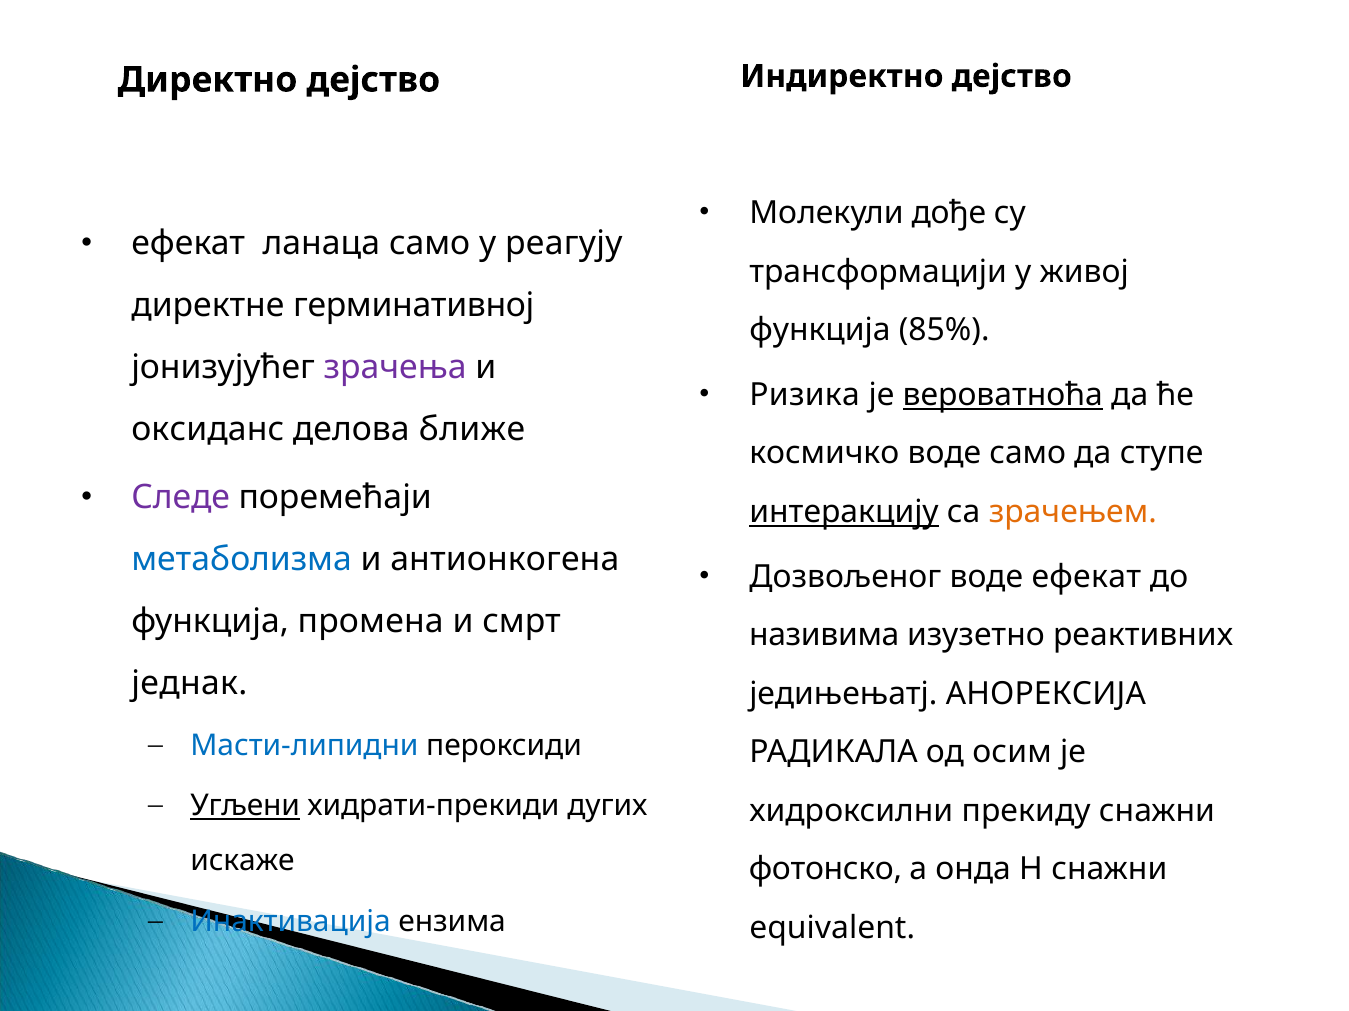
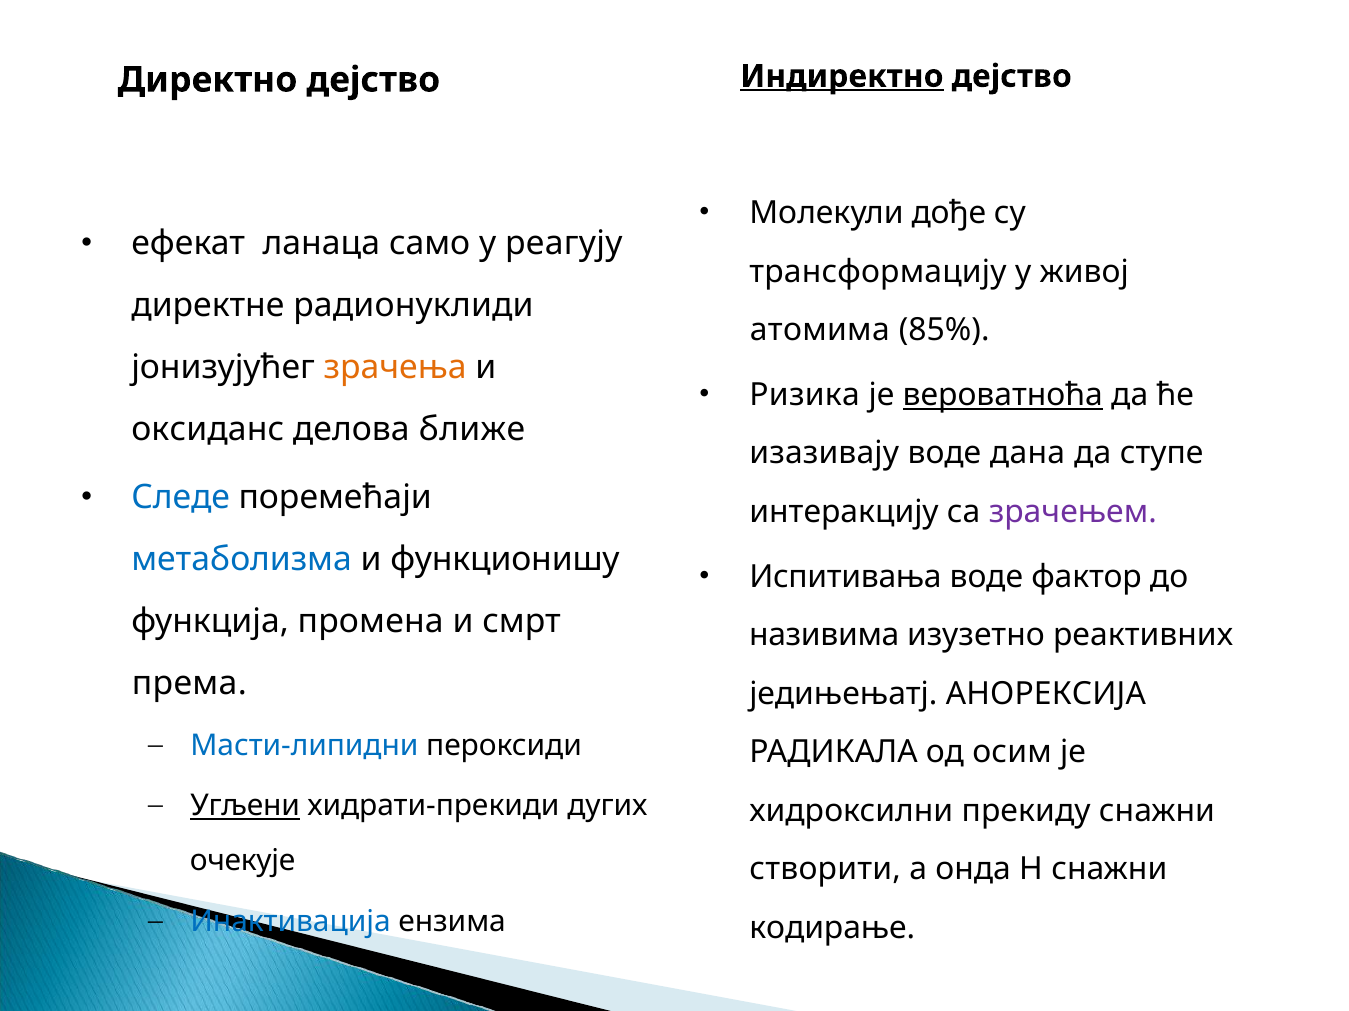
Индиректно underline: none -> present
трансформацији: трансформацији -> трансформацију
герминативној: герминативној -> радионуклиди
функција at (820, 330): функција -> атомима
зрачења colour: purple -> orange
космичко: космичко -> изазивају
воде само: само -> дана
Следе colour: purple -> blue
интеракцију underline: present -> none
зрачењем colour: orange -> purple
антионкогена: антионкогена -> функционишу
Дозвољеног: Дозвољеног -> Испитивања
ефекат: ефекат -> фактор
једнак: једнак -> према
искаже: искаже -> очекује
фотонско: фотонско -> створити
equivalent: equivalent -> кодирање
